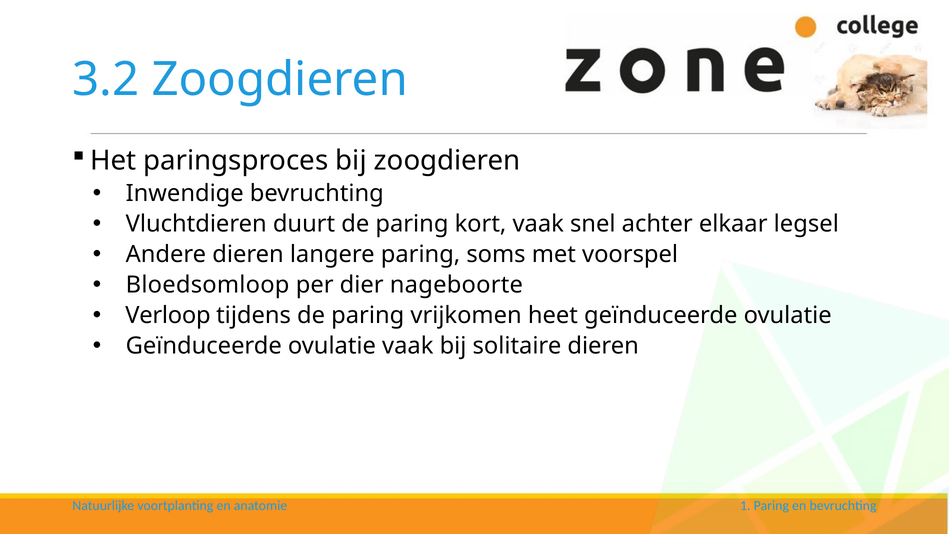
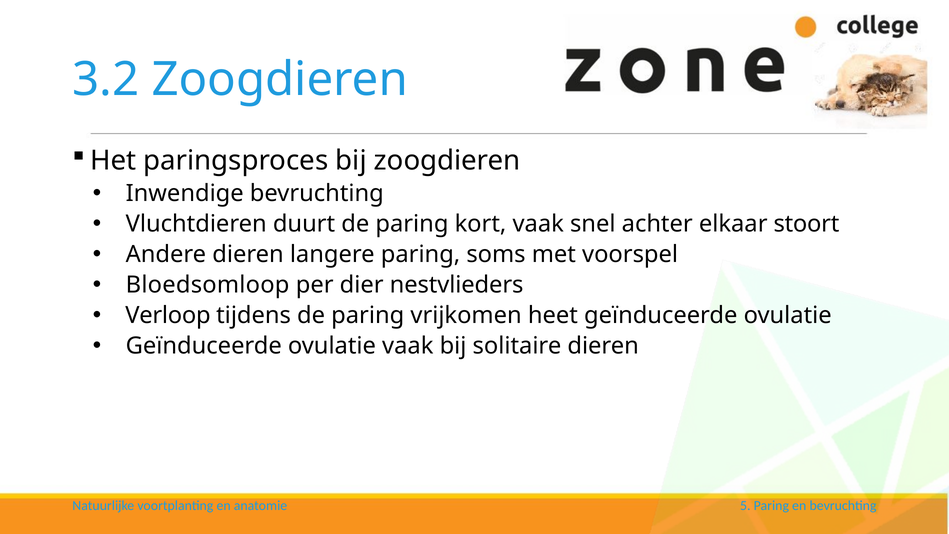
legsel: legsel -> stoort
nageboorte: nageboorte -> nestvlieders
1: 1 -> 5
